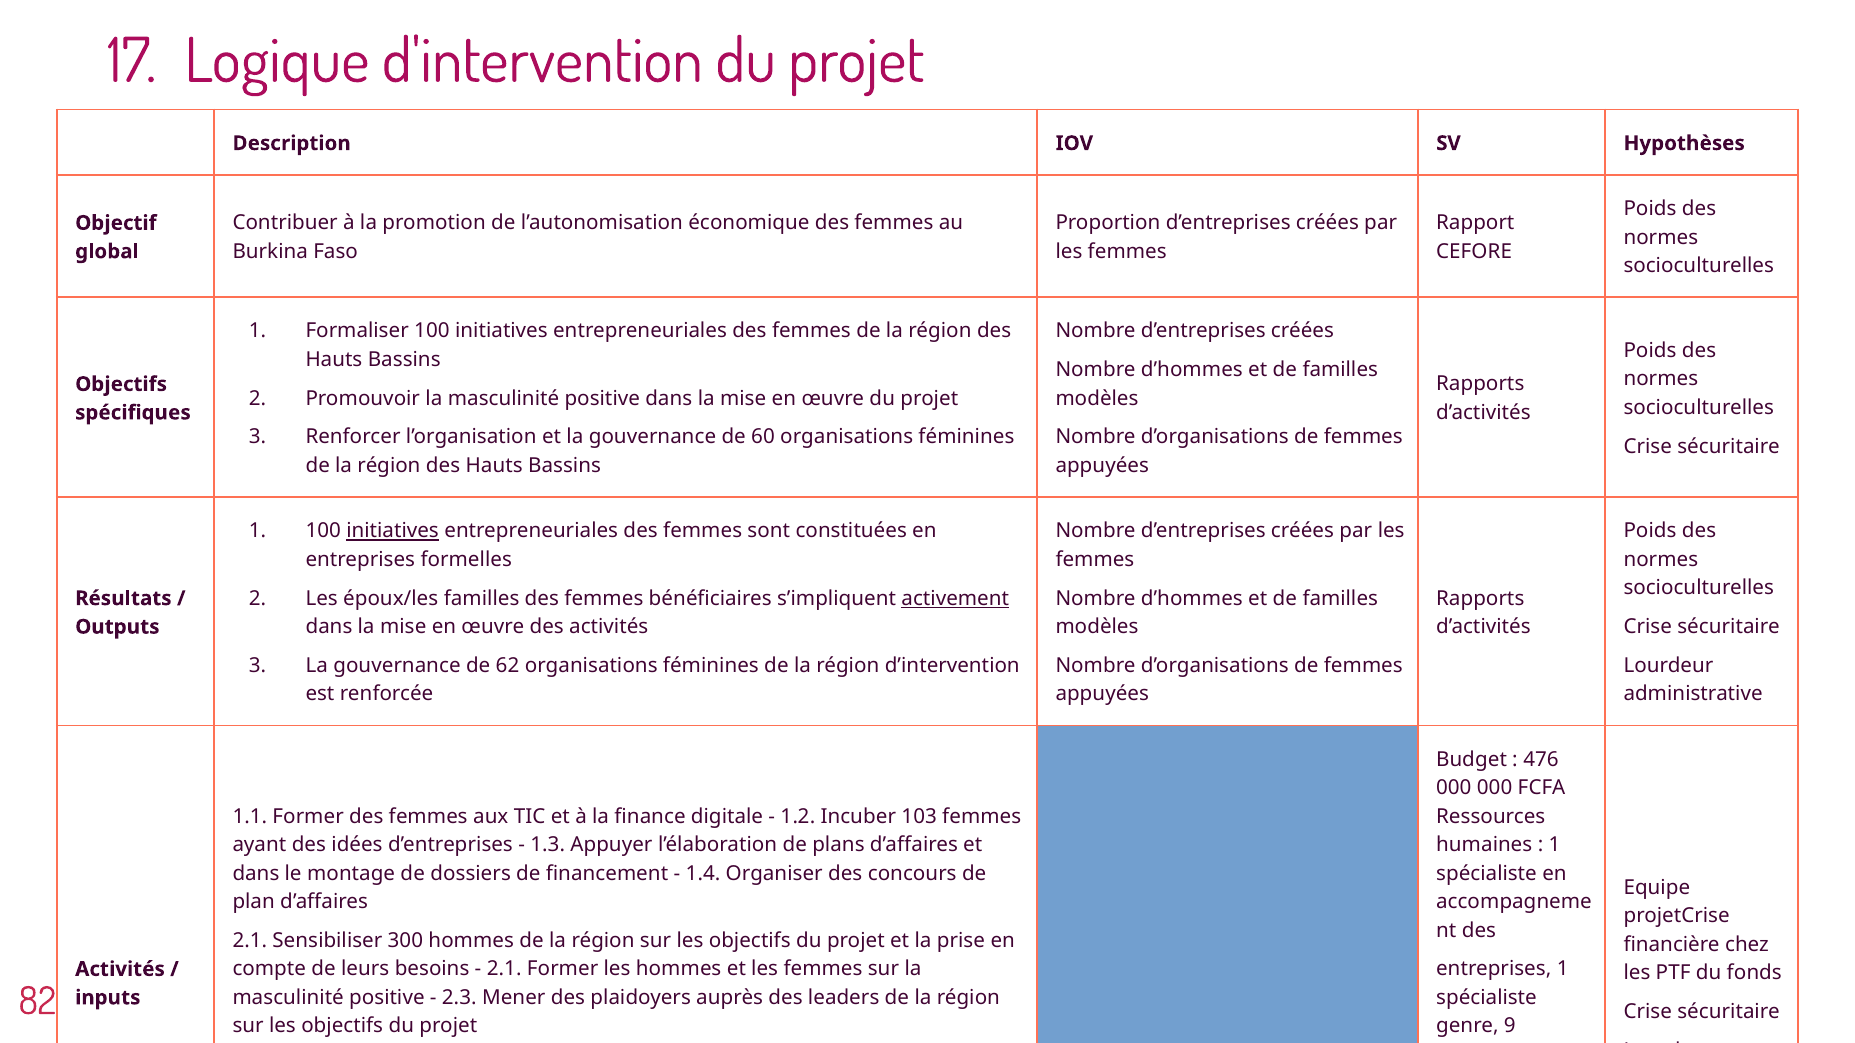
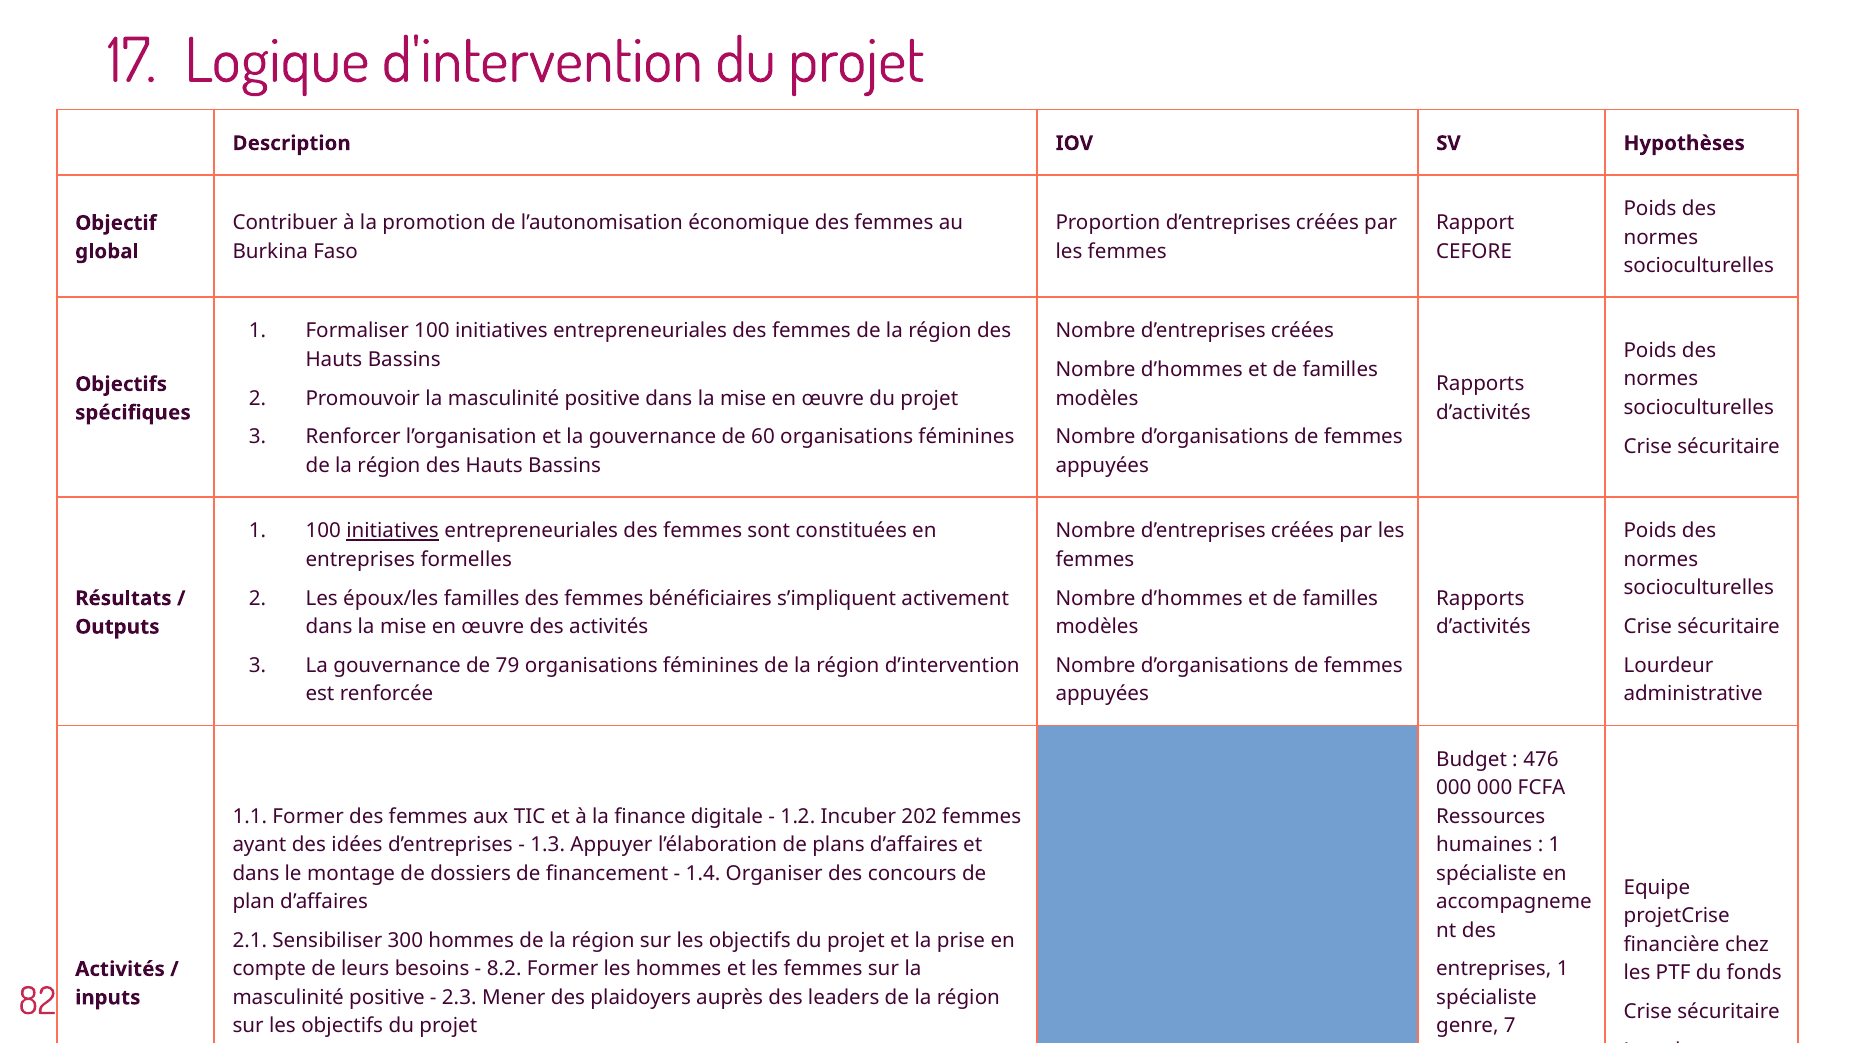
activement underline: present -> none
62: 62 -> 79
103: 103 -> 202
2.1 at (504, 970): 2.1 -> 8.2
9: 9 -> 7
